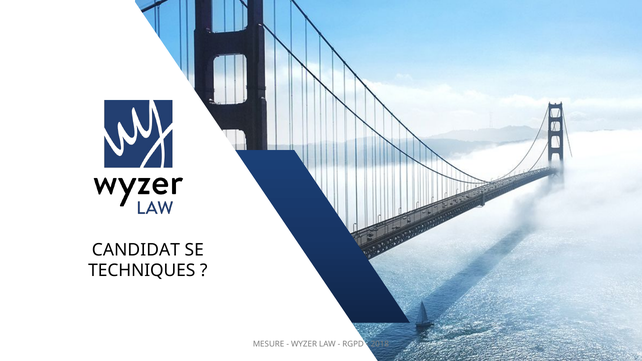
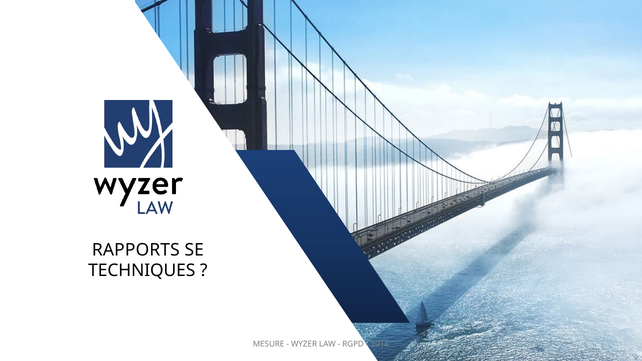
CANDIDAT: CANDIDAT -> RAPPORTS
